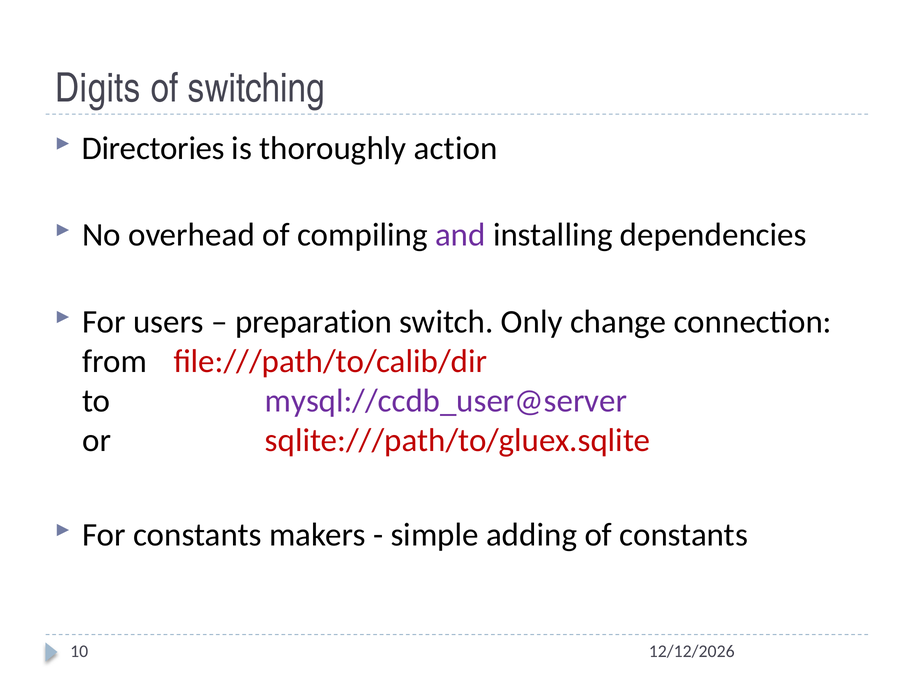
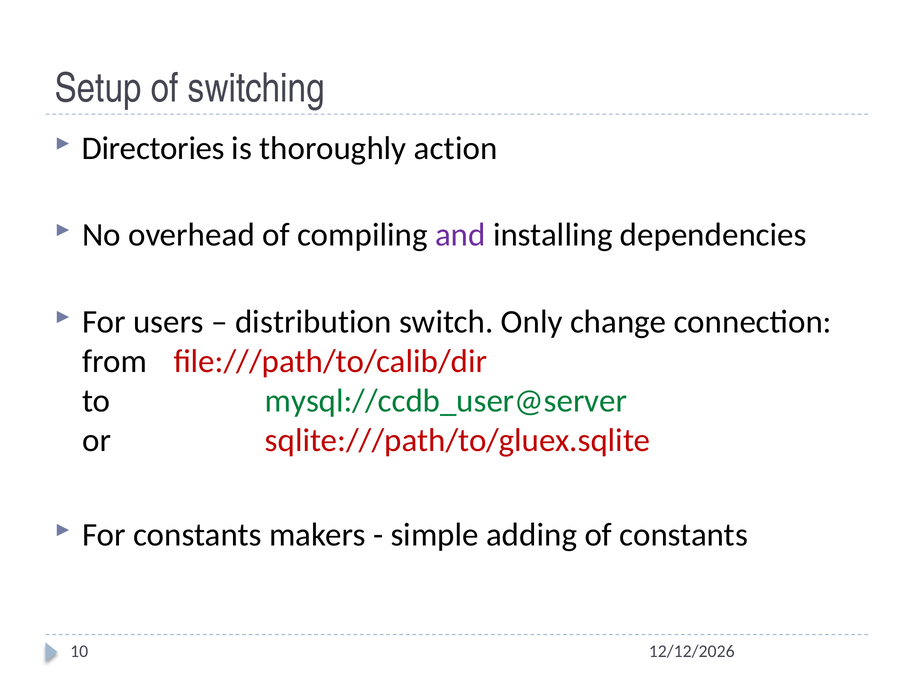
Digits: Digits -> Setup
preparation: preparation -> distribution
mysql://ccdb_user@server colour: purple -> green
